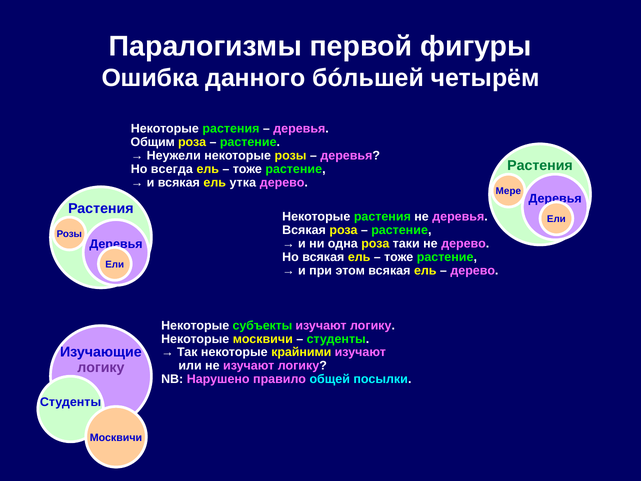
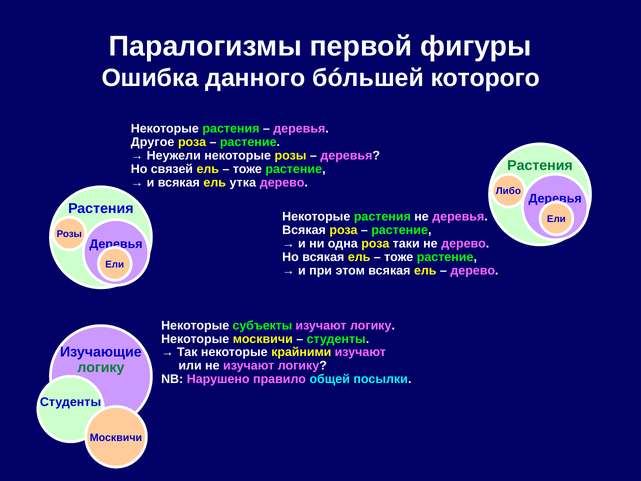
четырём: четырём -> которого
Общим: Общим -> Другое
всегда: всегда -> связей
Мере: Мере -> Либо
логику at (101, 367) colour: purple -> green
